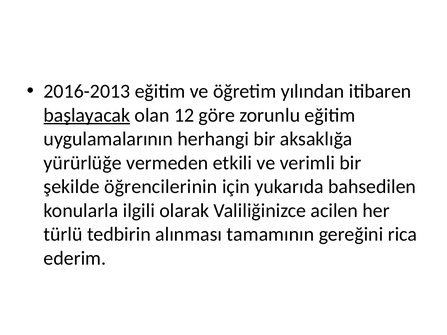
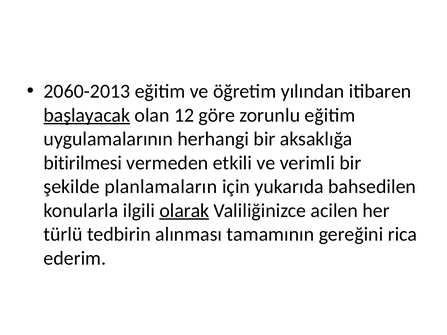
2016-2013: 2016-2013 -> 2060-2013
yürürlüğe: yürürlüğe -> bitirilmesi
öğrencilerinin: öğrencilerinin -> planlamaların
olarak underline: none -> present
